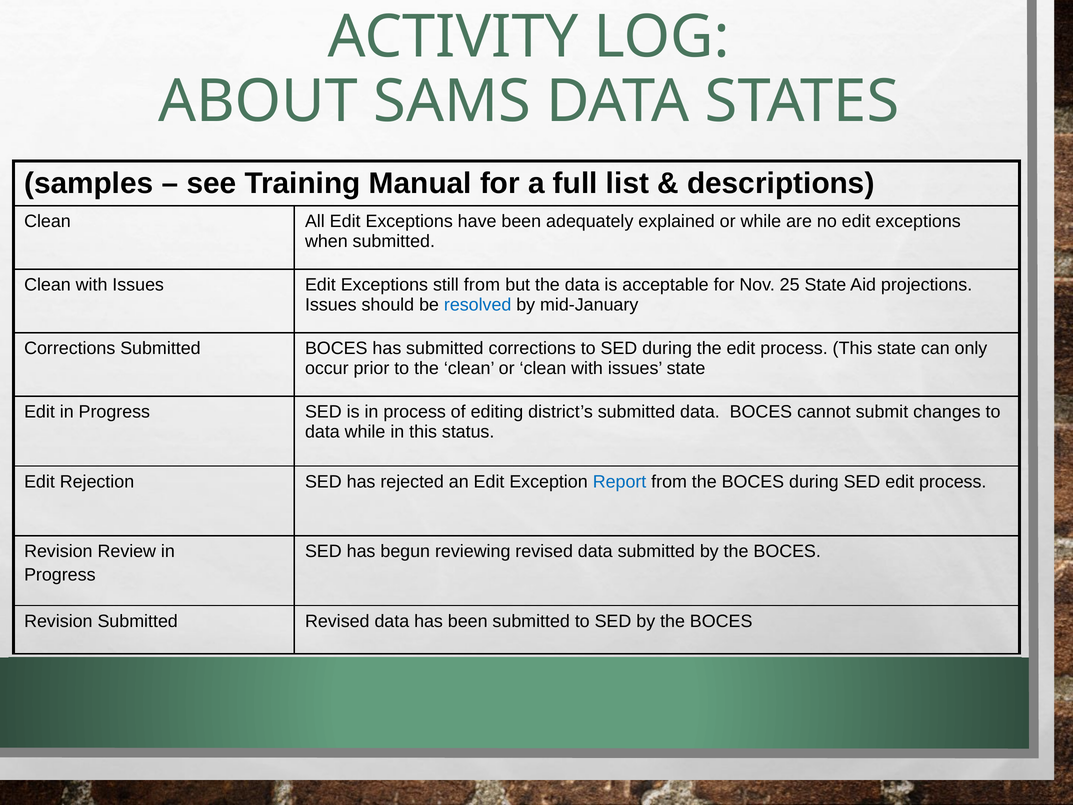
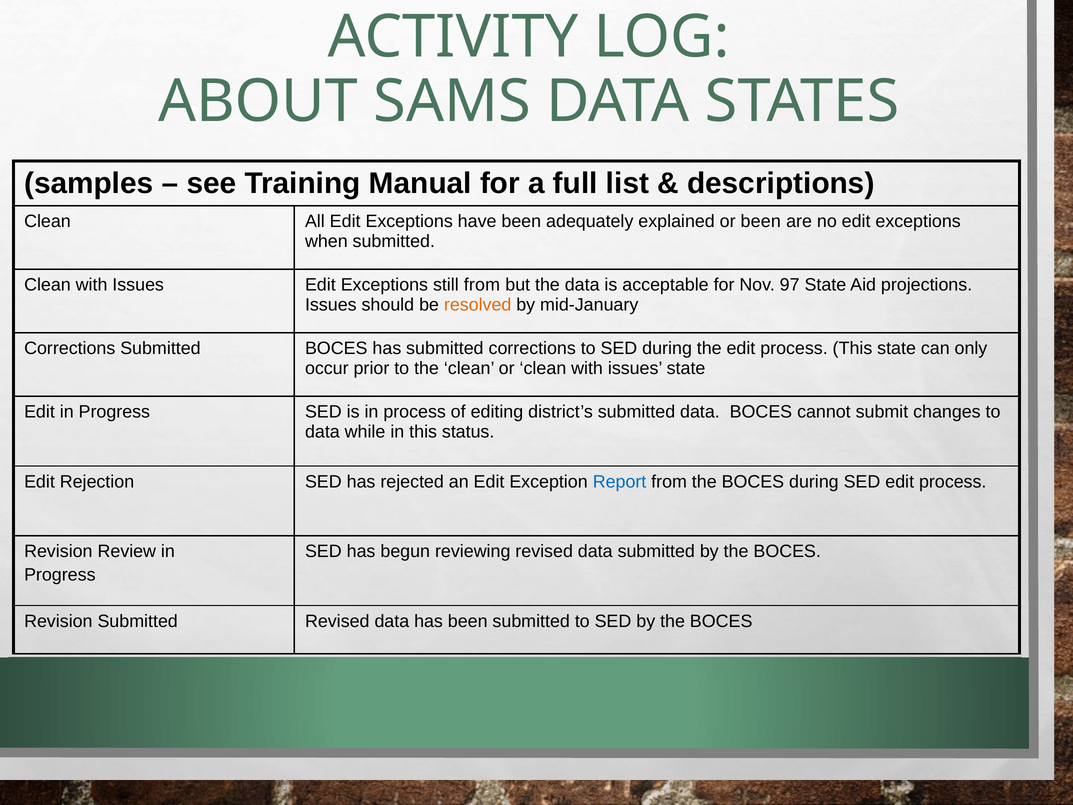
or while: while -> been
25: 25 -> 97
resolved colour: blue -> orange
